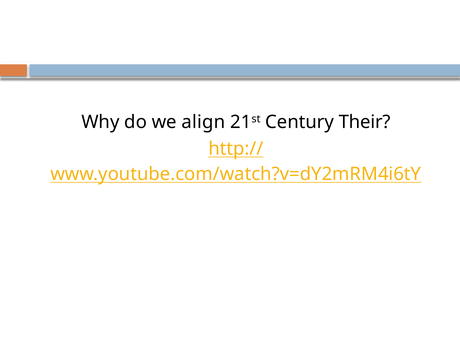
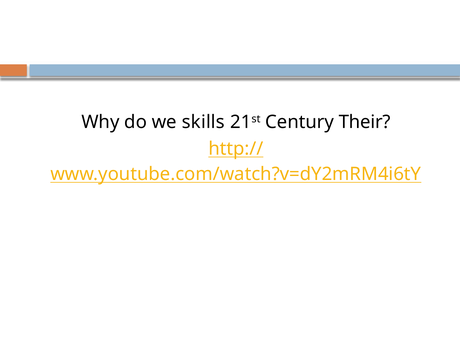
align: align -> skills
